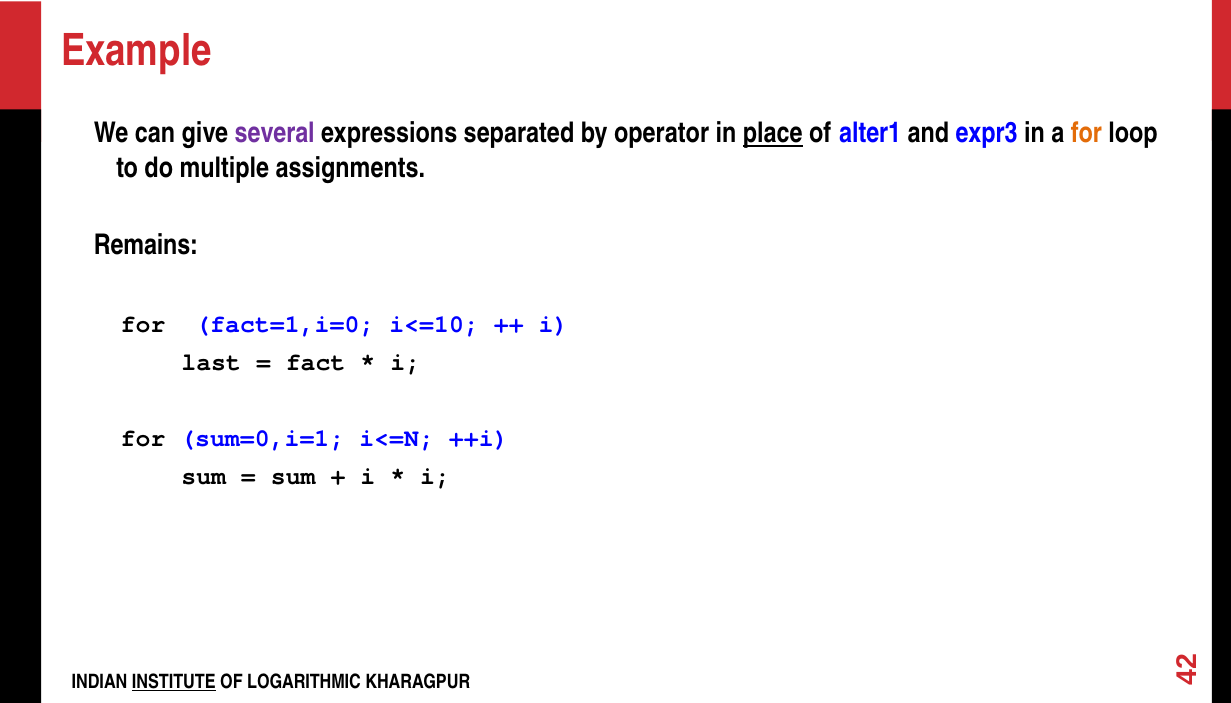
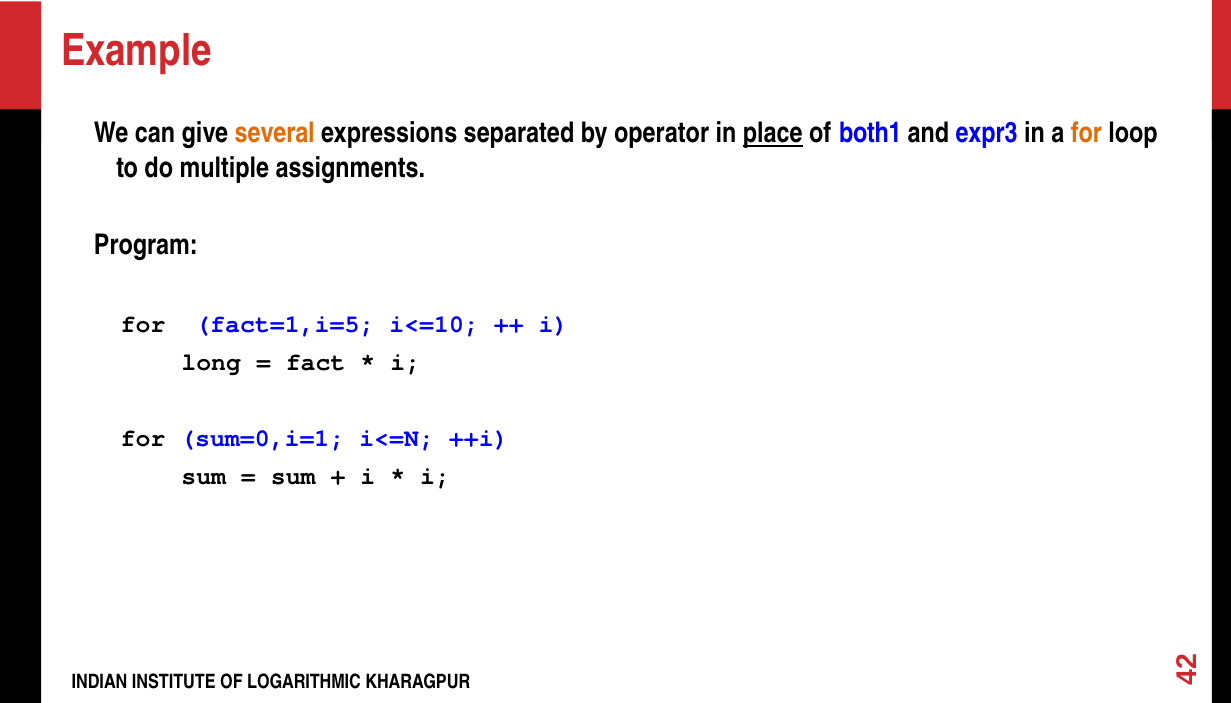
several colour: purple -> orange
alter1: alter1 -> both1
Remains: Remains -> Program
fact=1,i=0: fact=1,i=0 -> fact=1,i=5
last: last -> long
INSTITUTE underline: present -> none
